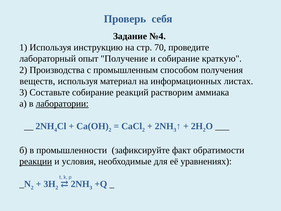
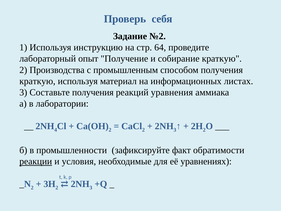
№4: №4 -> №2
70: 70 -> 64
веществ at (37, 81): веществ -> краткую
Составьте собирание: собирание -> получения
растворим: растворим -> уравнения
лаборатории underline: present -> none
